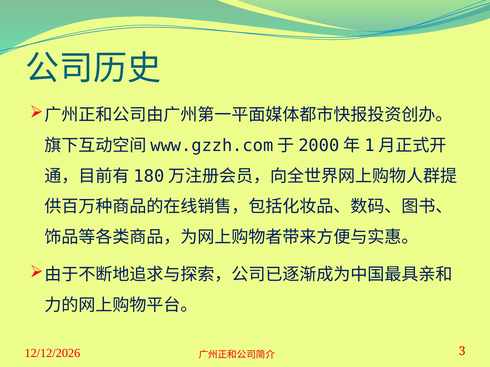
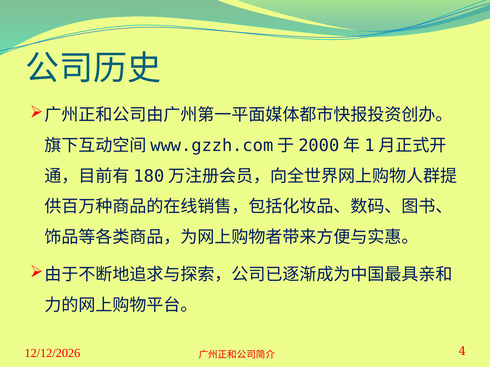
3: 3 -> 4
